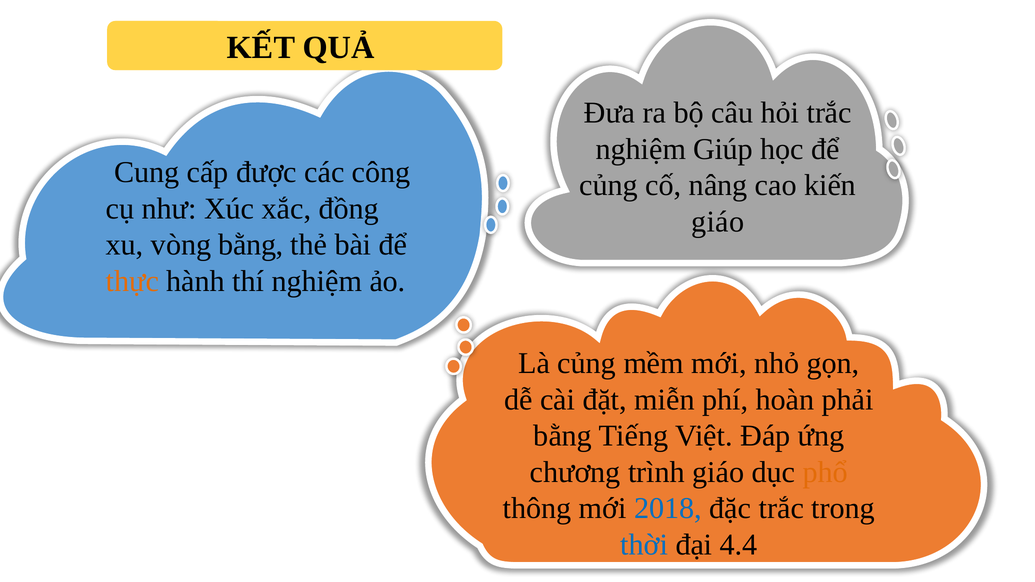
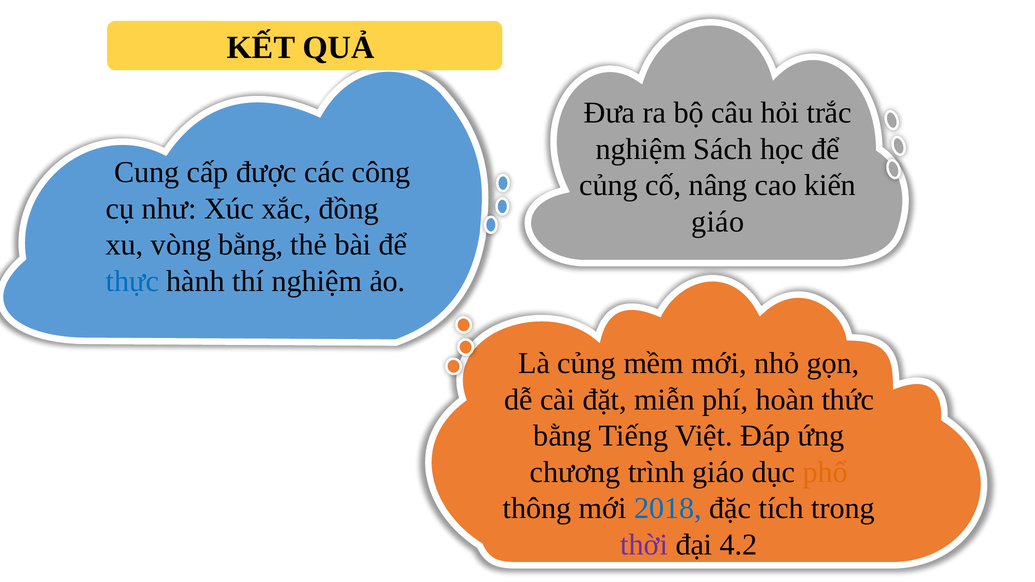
Giúp: Giúp -> Sách
thực colour: orange -> blue
phải: phải -> thức
đặc trắc: trắc -> tích
thời colour: blue -> purple
4.4: 4.4 -> 4.2
